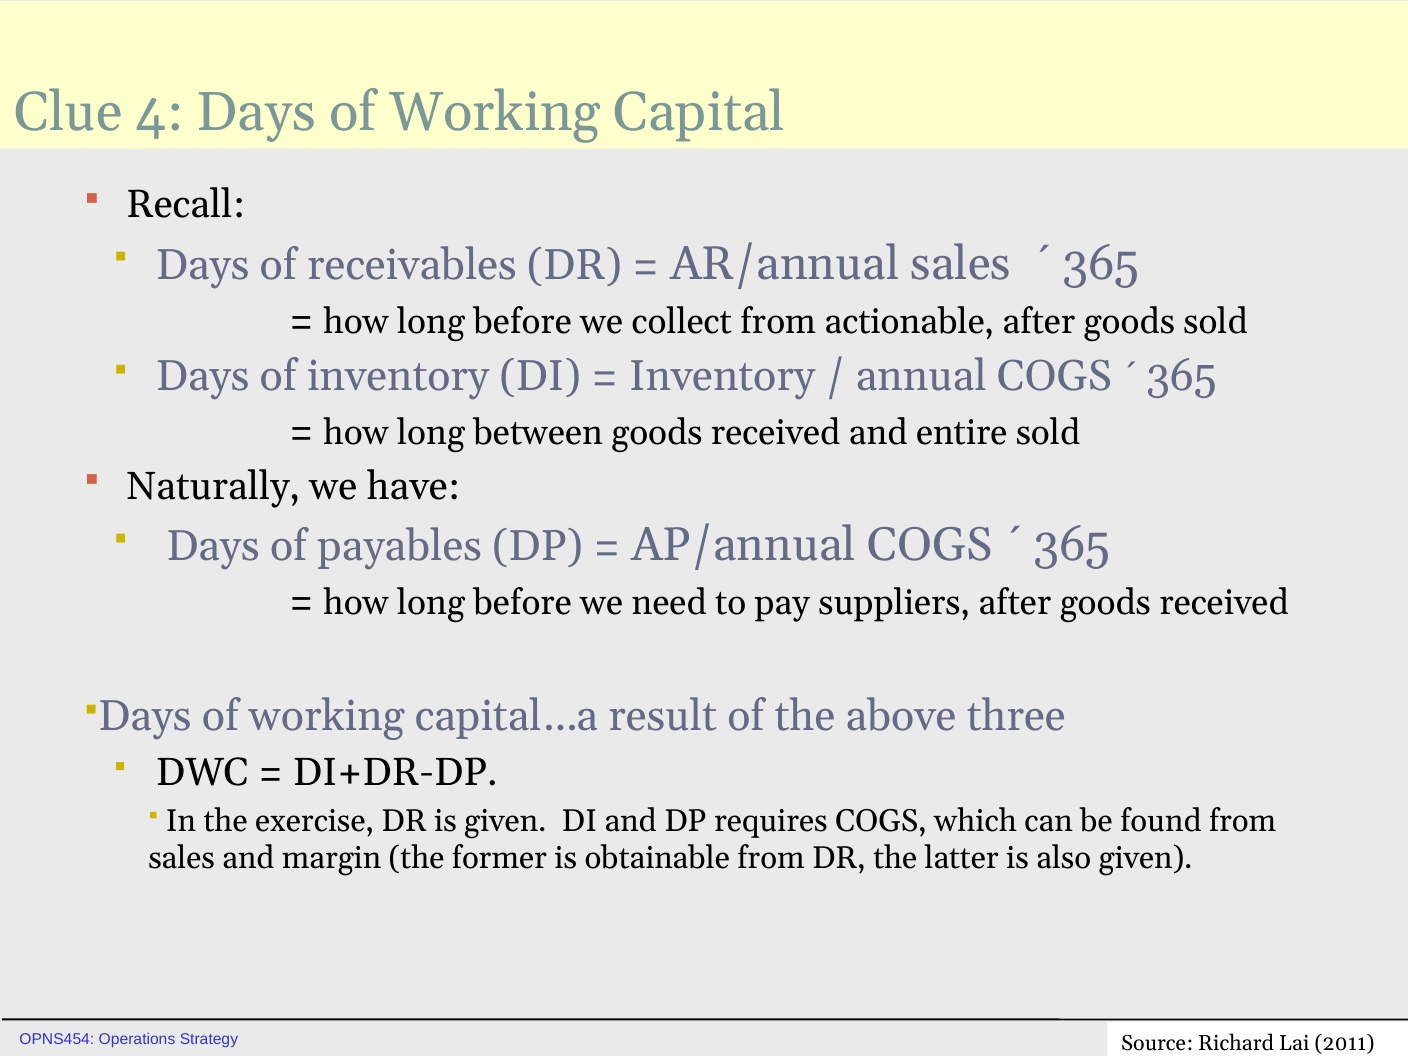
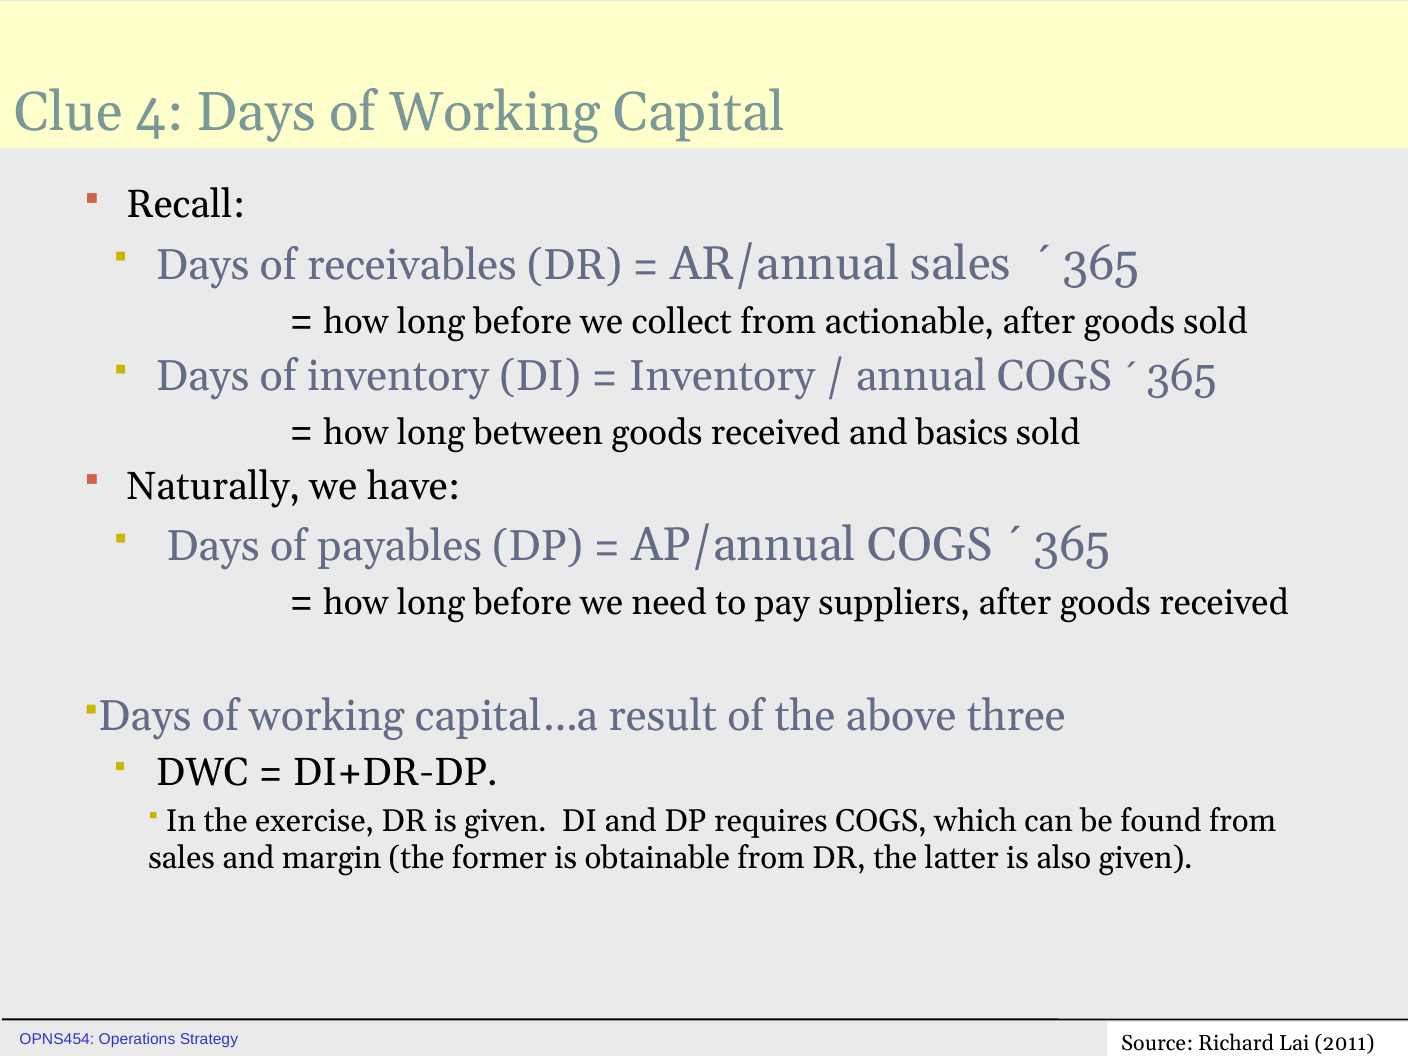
entire: entire -> basics
